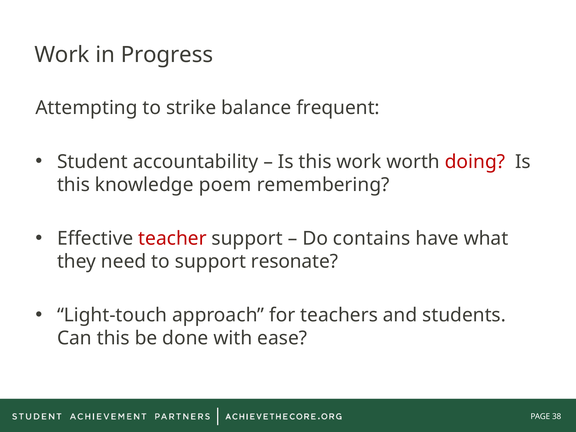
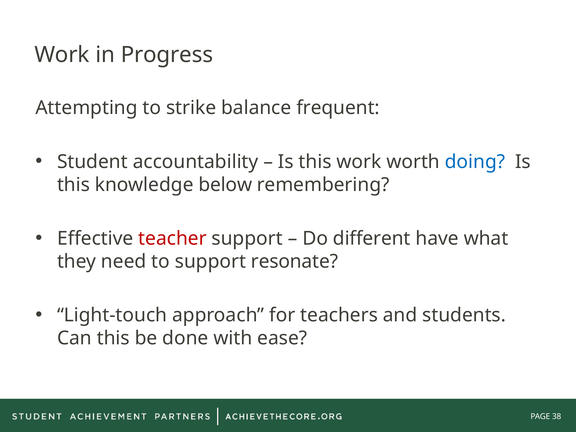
doing colour: red -> blue
poem: poem -> below
contains: contains -> different
